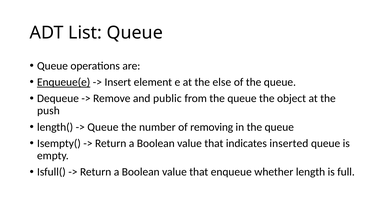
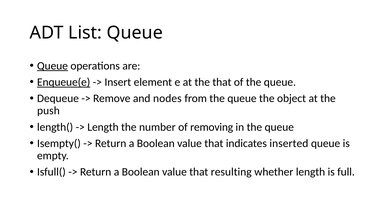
Queue at (52, 66) underline: none -> present
the else: else -> that
public: public -> nodes
Queue at (103, 127): Queue -> Length
enqueue: enqueue -> resulting
